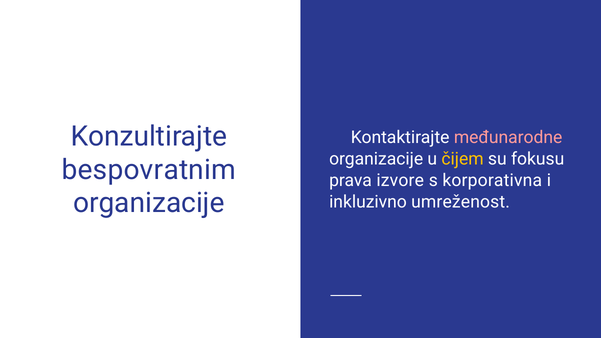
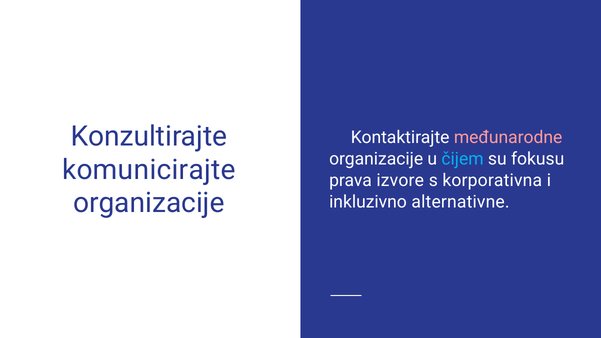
čijem colour: yellow -> light blue
bespovratnim: bespovratnim -> komunicirajte
umreženost: umreženost -> alternativne
